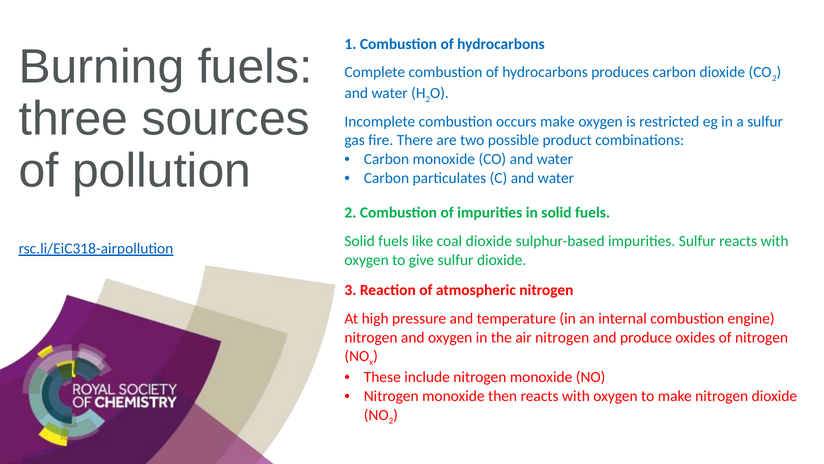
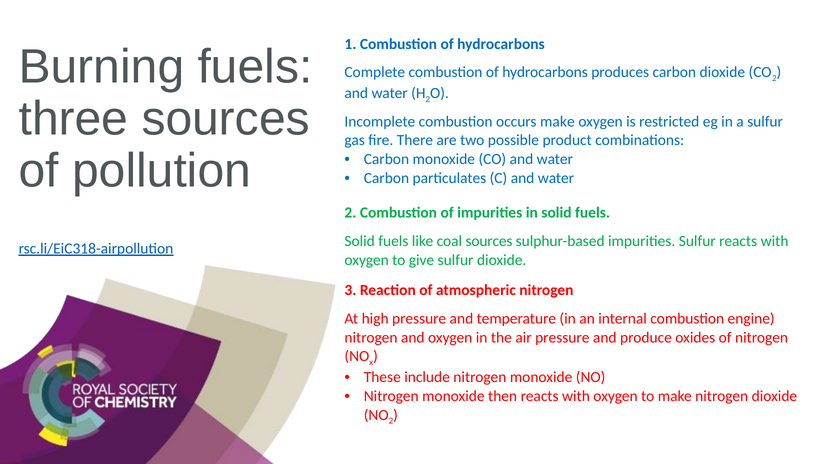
coal dioxide: dioxide -> sources
air nitrogen: nitrogen -> pressure
